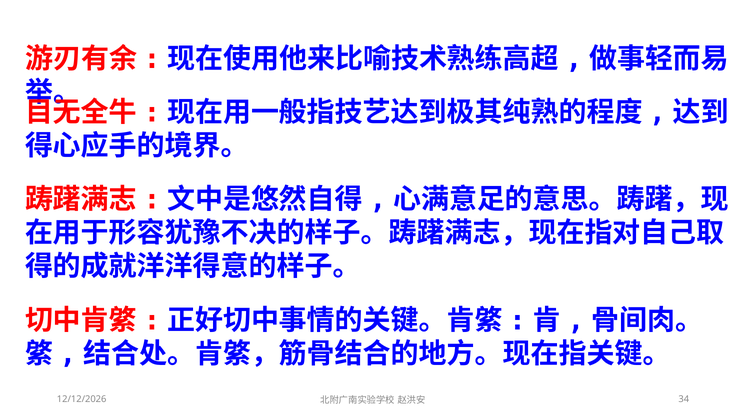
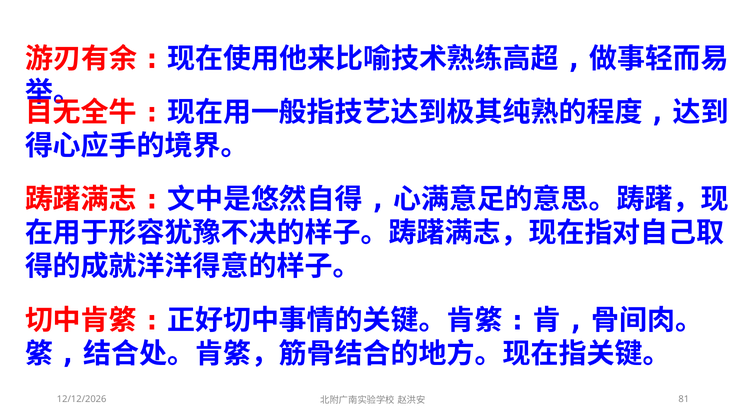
34: 34 -> 81
